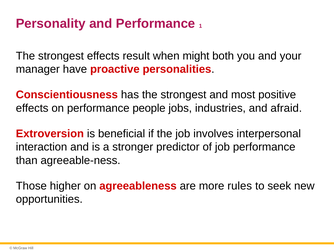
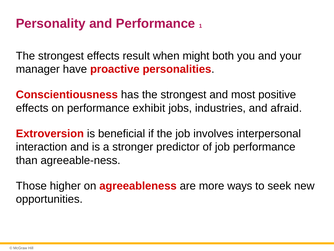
people: people -> exhibit
rules: rules -> ways
